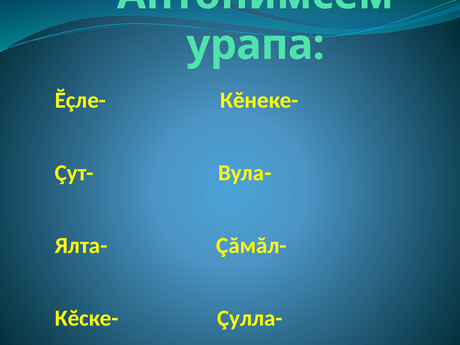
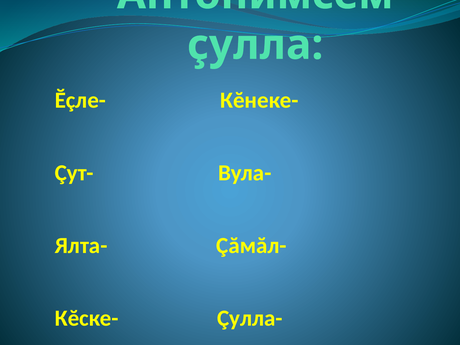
урапа: урапа -> çулла
